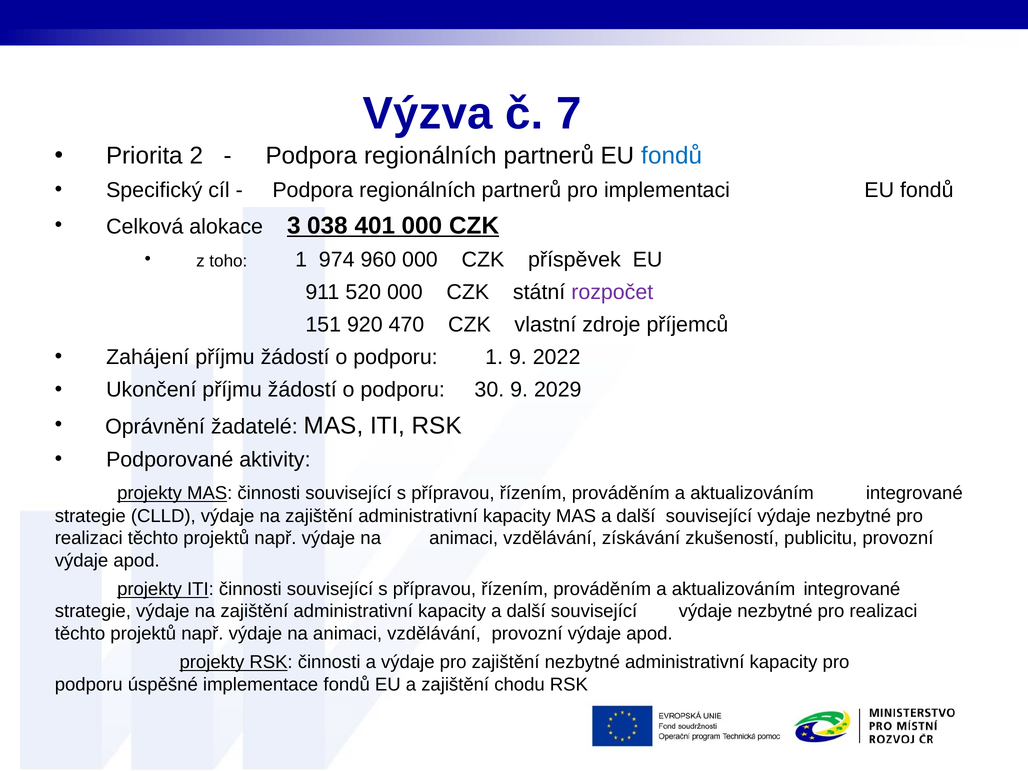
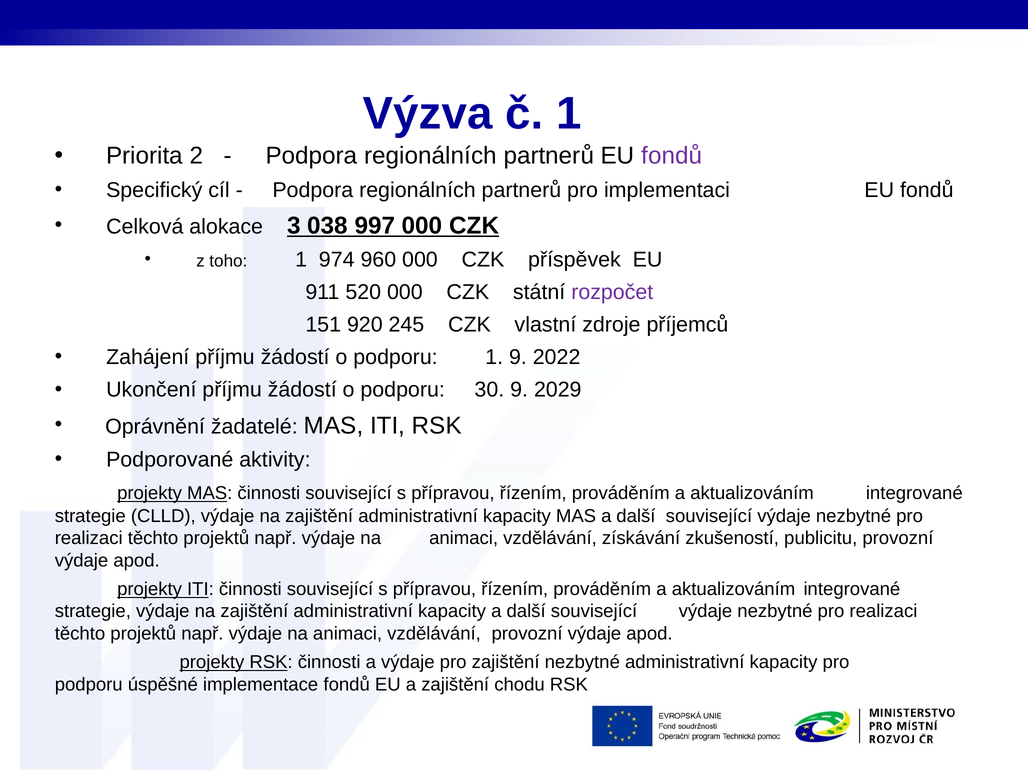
č 7: 7 -> 1
fondů at (672, 156) colour: blue -> purple
401: 401 -> 997
470: 470 -> 245
